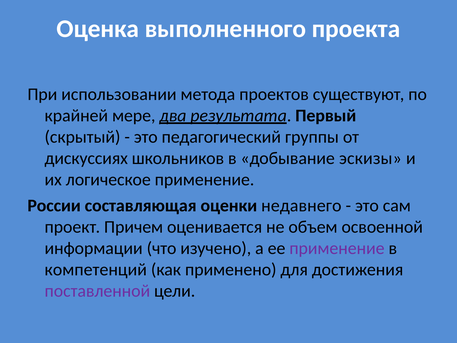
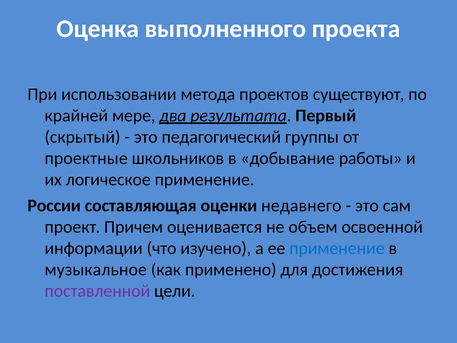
дискуссиях: дискуссиях -> проектные
эскизы: эскизы -> работы
применение at (337, 248) colour: purple -> blue
компетенций: компетенций -> музыкальное
